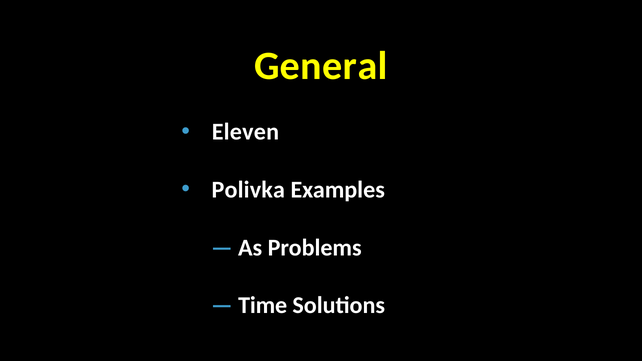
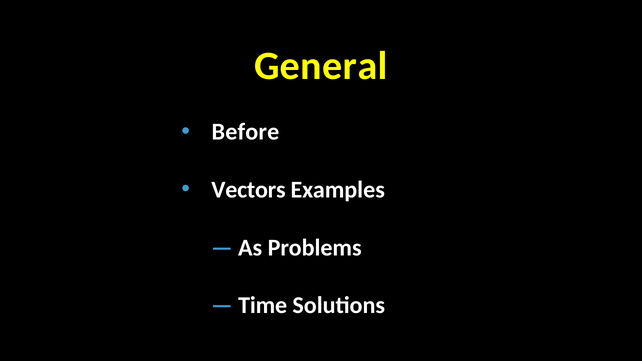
Eleven: Eleven -> Before
Polivka: Polivka -> Vectors
